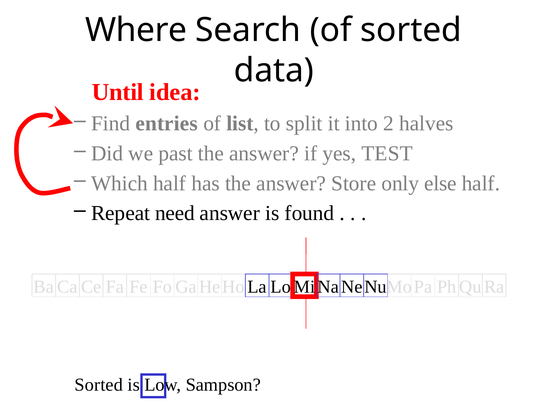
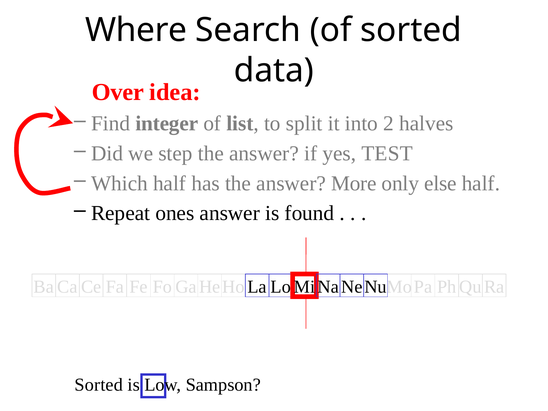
Until: Until -> Over
entries: entries -> integer
past: past -> step
Store: Store -> More
need: need -> ones
